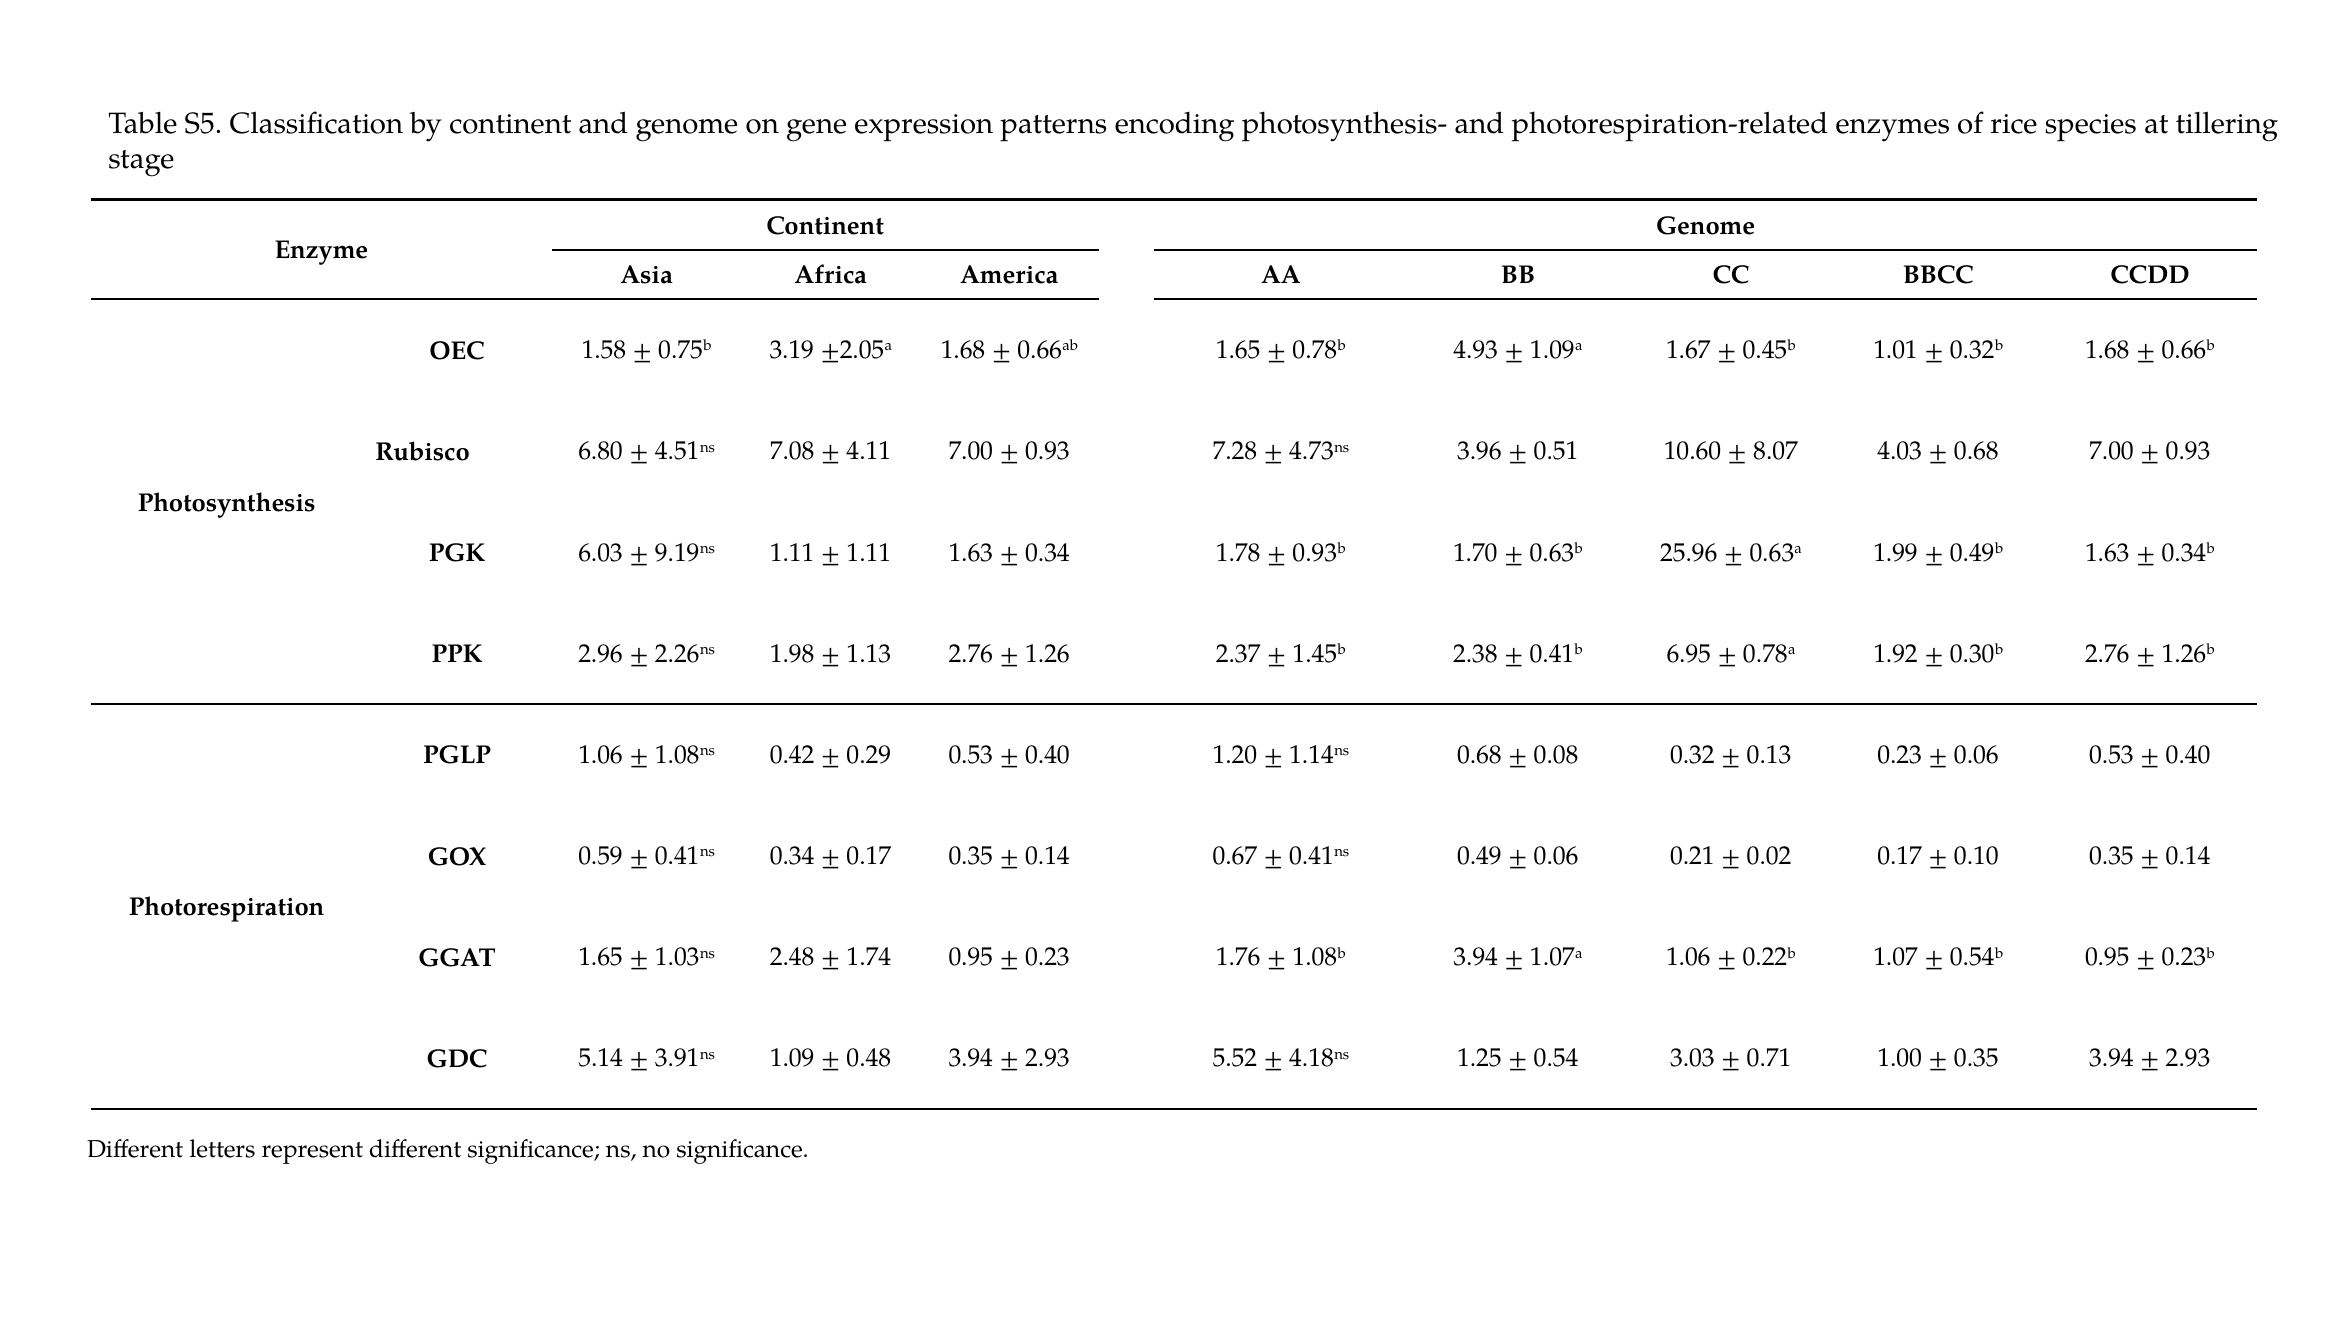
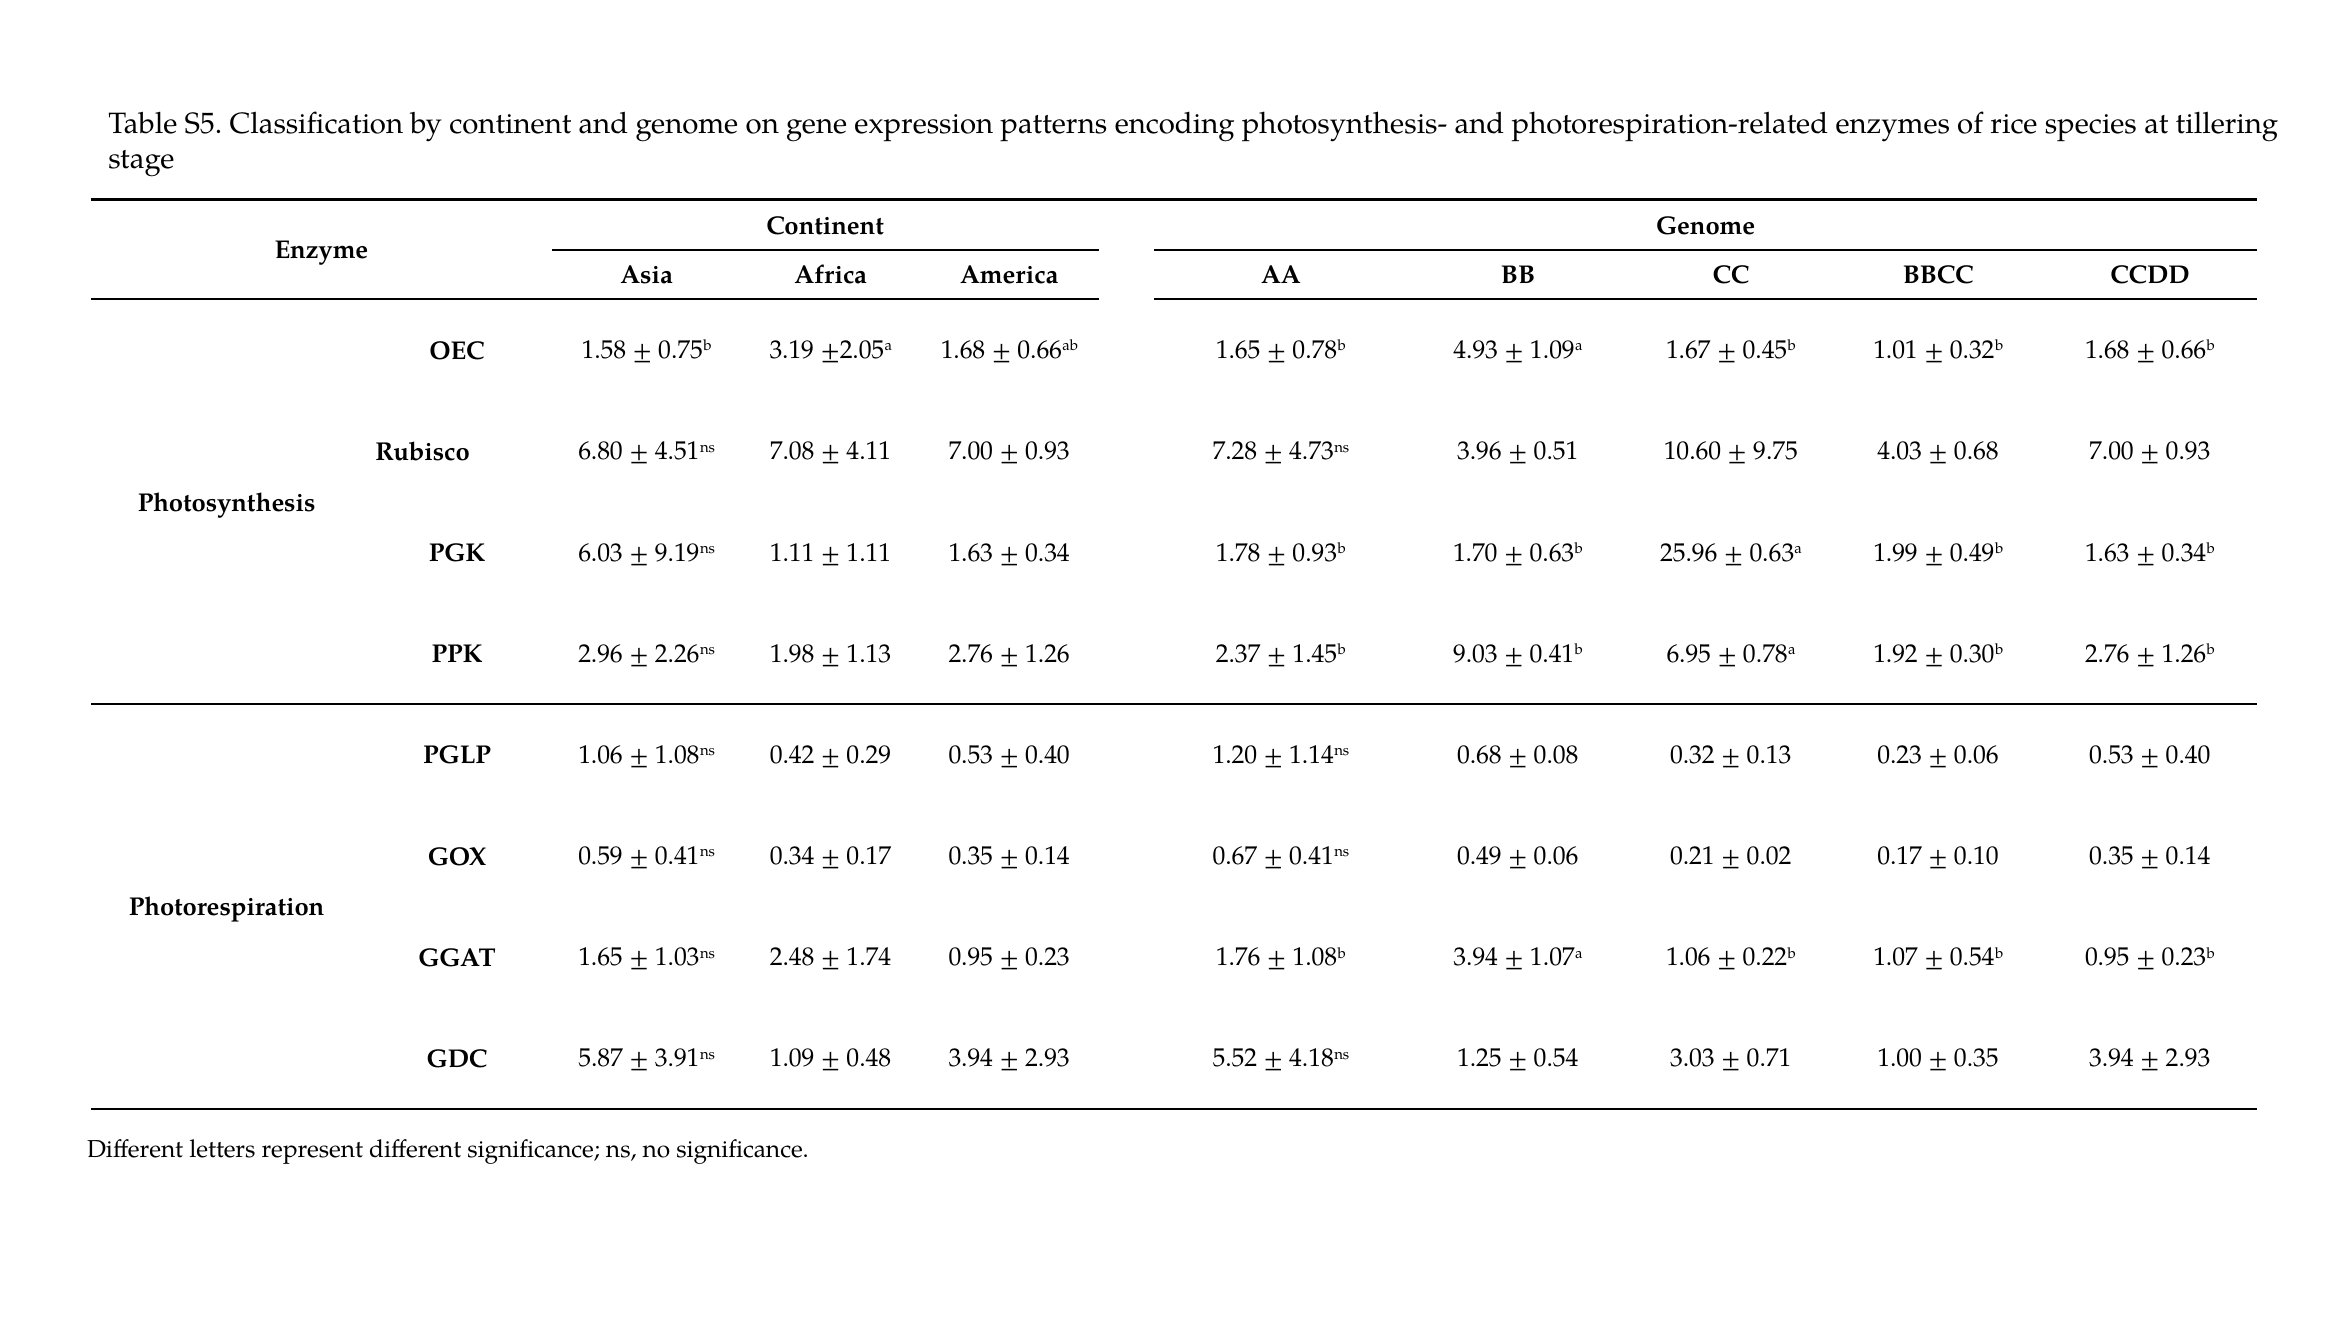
8.07: 8.07 -> 9.75
2.38: 2.38 -> 9.03
5.14: 5.14 -> 5.87
